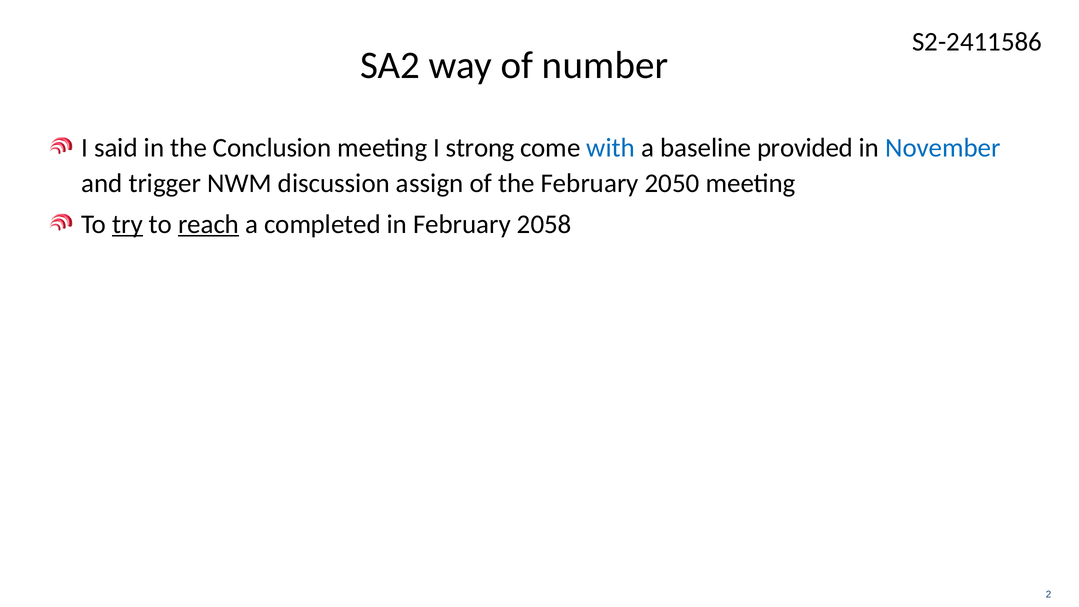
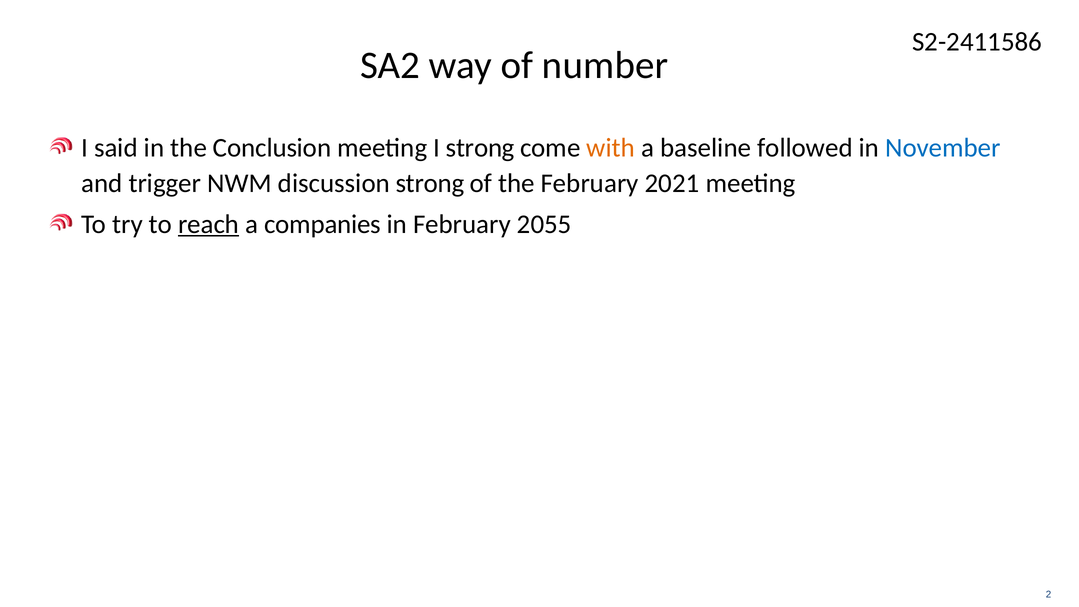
with colour: blue -> orange
provided: provided -> followed
discussion assign: assign -> strong
2050: 2050 -> 2021
try underline: present -> none
completed: completed -> companies
2058: 2058 -> 2055
